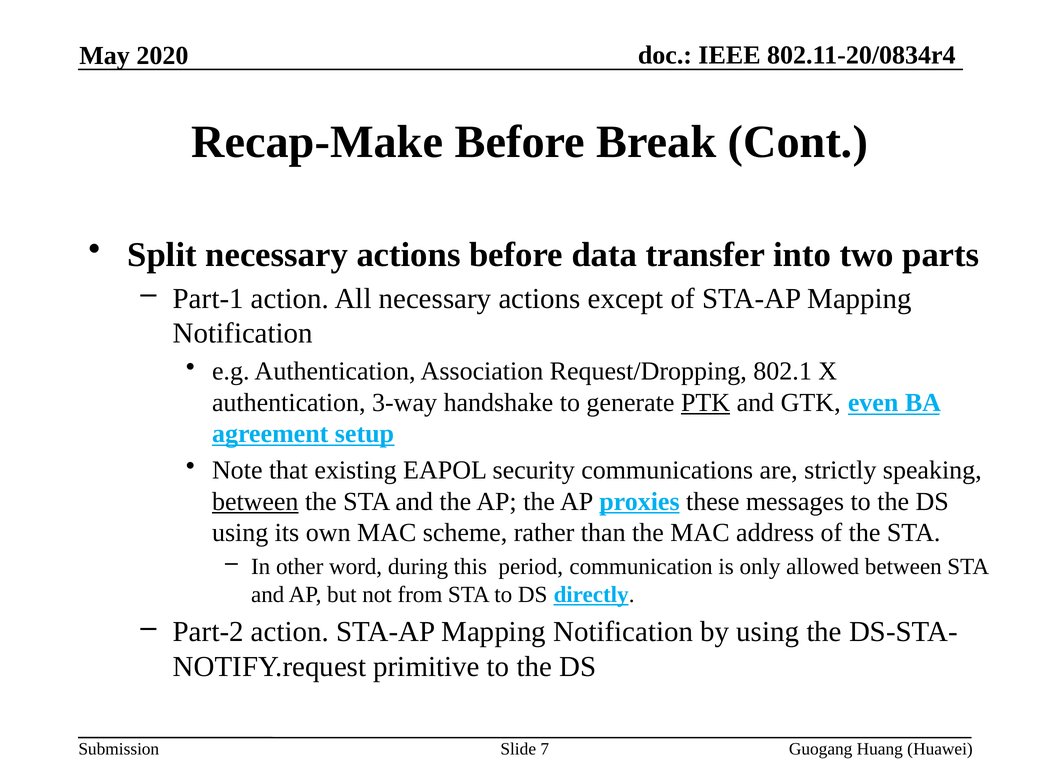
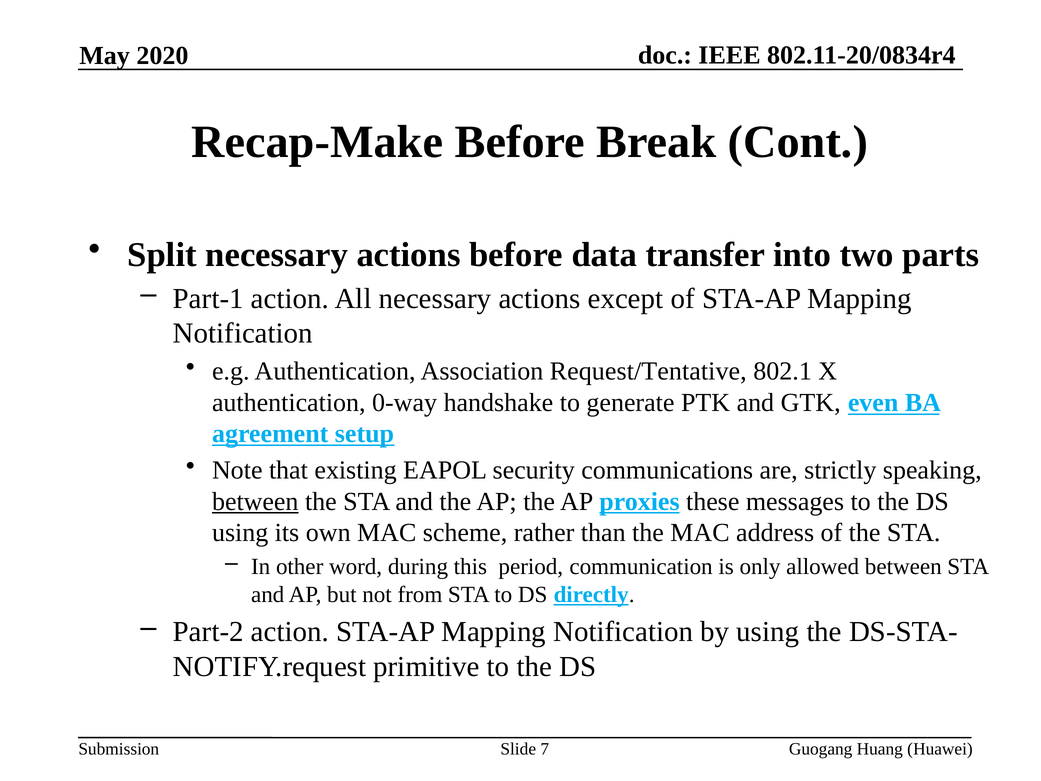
Request/Dropping: Request/Dropping -> Request/Tentative
3-way: 3-way -> 0-way
PTK underline: present -> none
